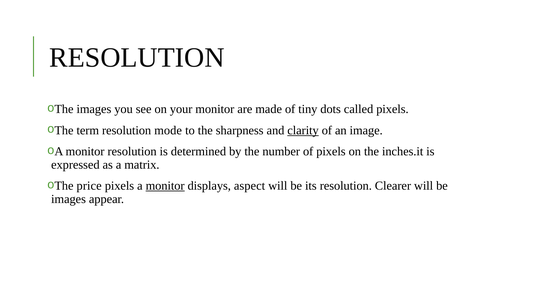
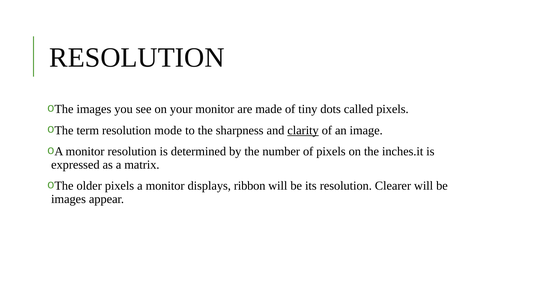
price: price -> older
monitor at (165, 186) underline: present -> none
aspect: aspect -> ribbon
